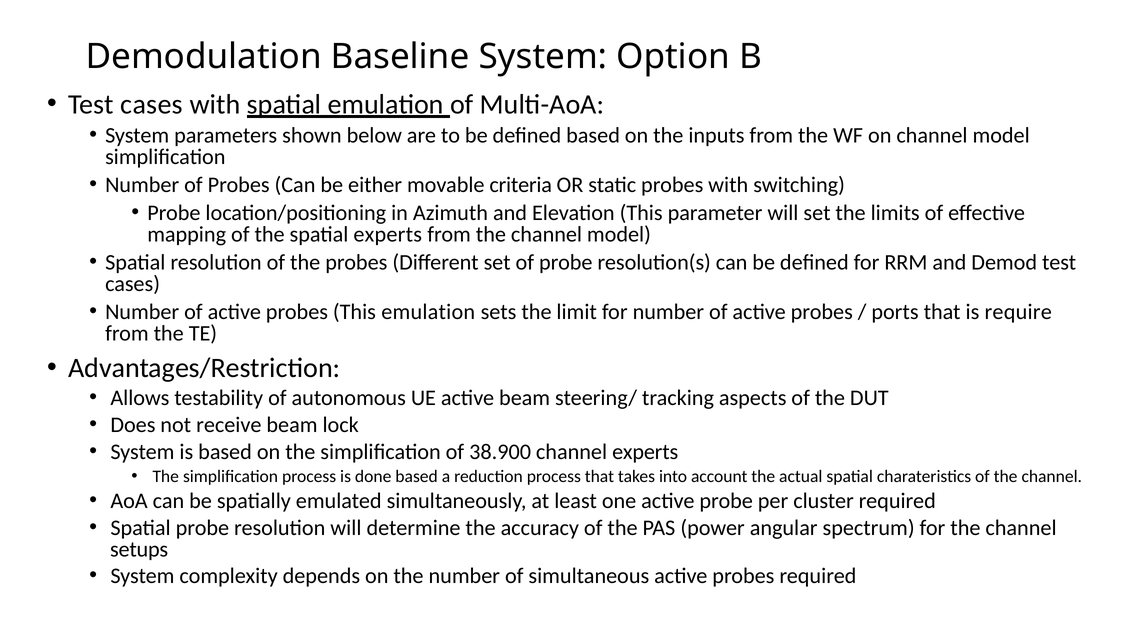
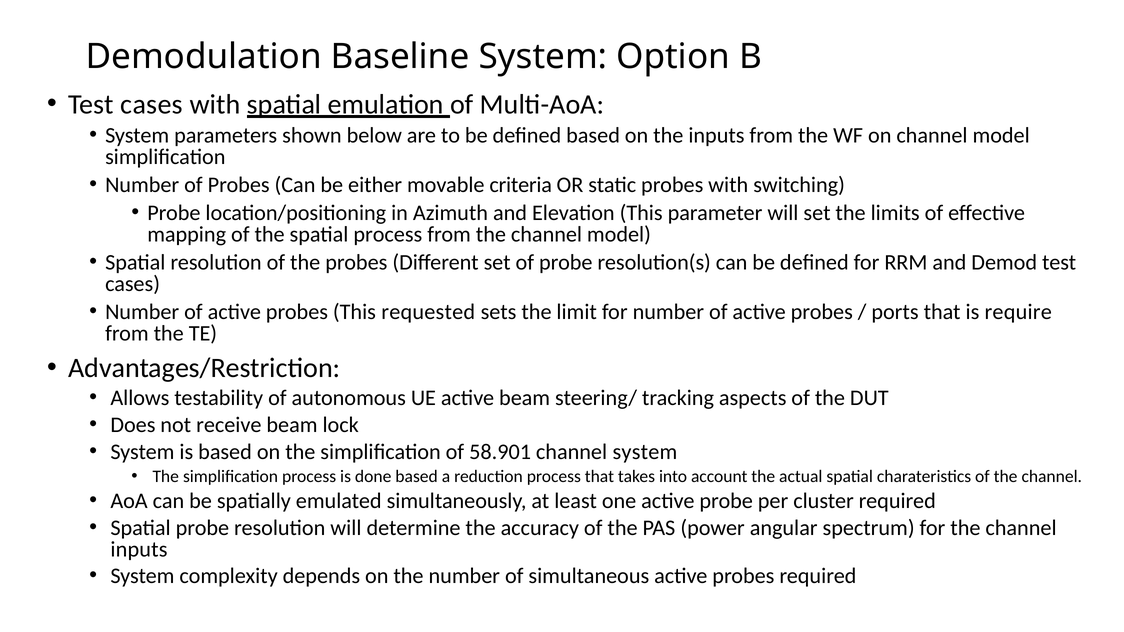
spatial experts: experts -> process
This emulation: emulation -> requested
38.900: 38.900 -> 58.901
channel experts: experts -> system
setups at (139, 550): setups -> inputs
